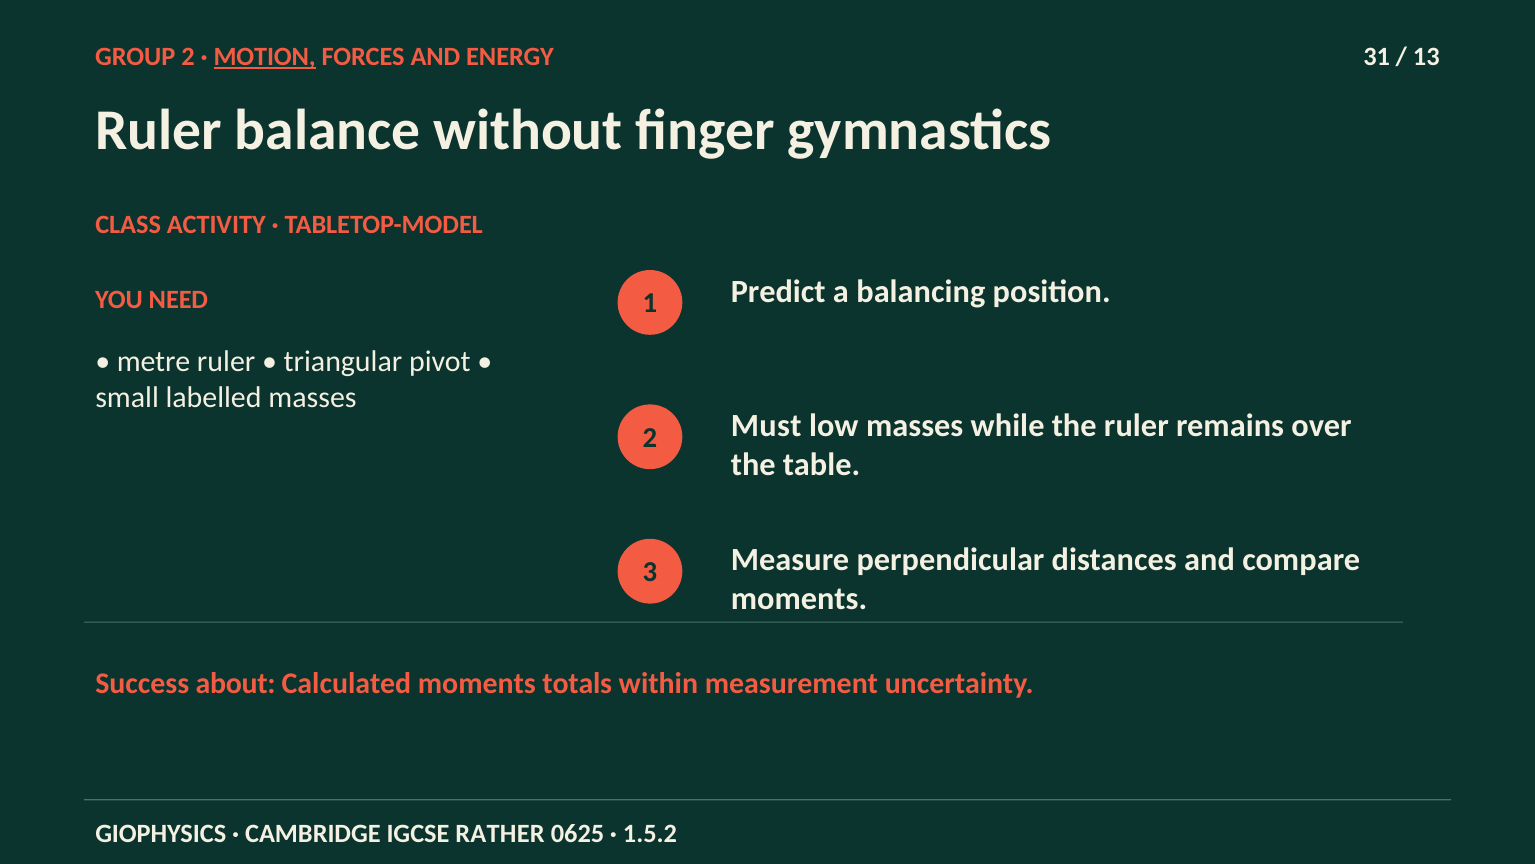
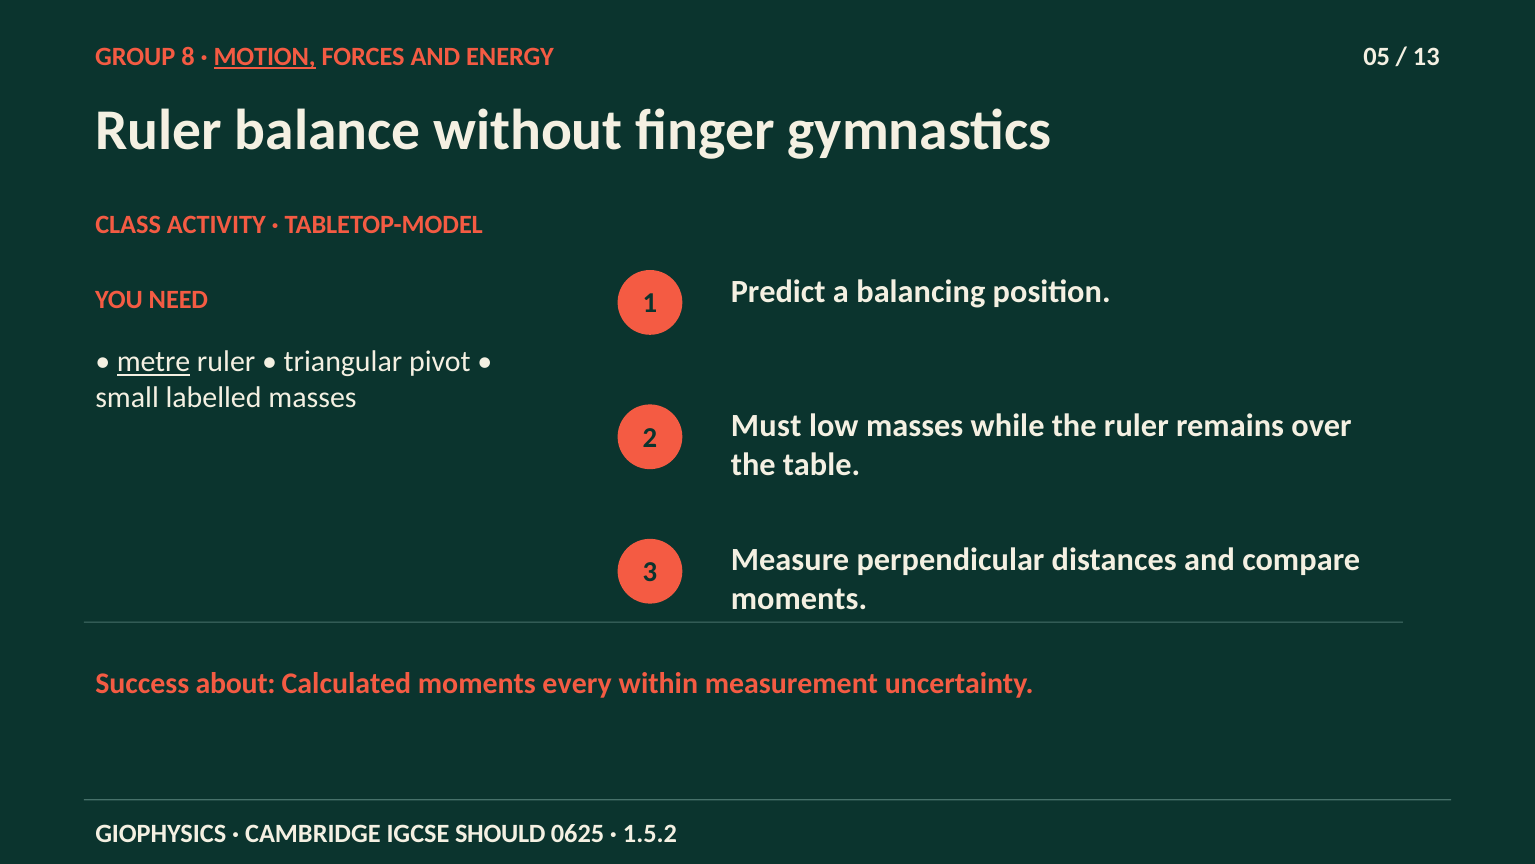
GROUP 2: 2 -> 8
31: 31 -> 05
metre underline: none -> present
totals: totals -> every
RATHER: RATHER -> SHOULD
